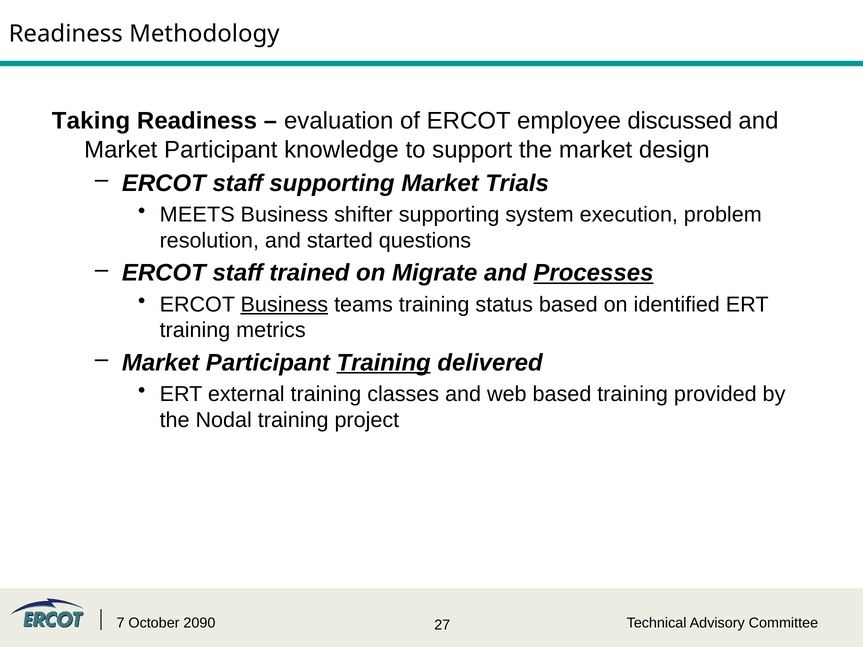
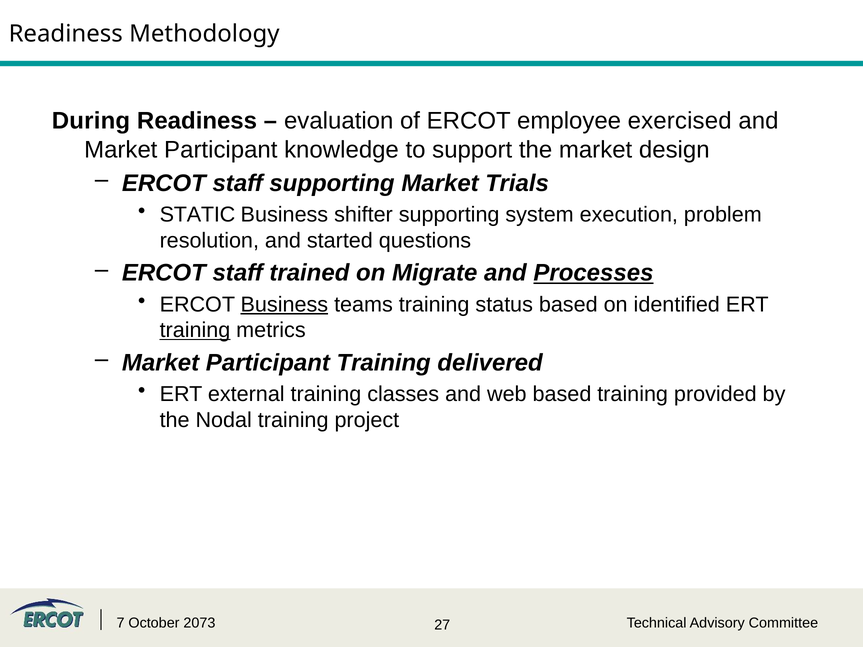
Taking: Taking -> During
discussed: discussed -> exercised
MEETS: MEETS -> STATIC
training at (195, 330) underline: none -> present
Training at (384, 363) underline: present -> none
2090: 2090 -> 2073
